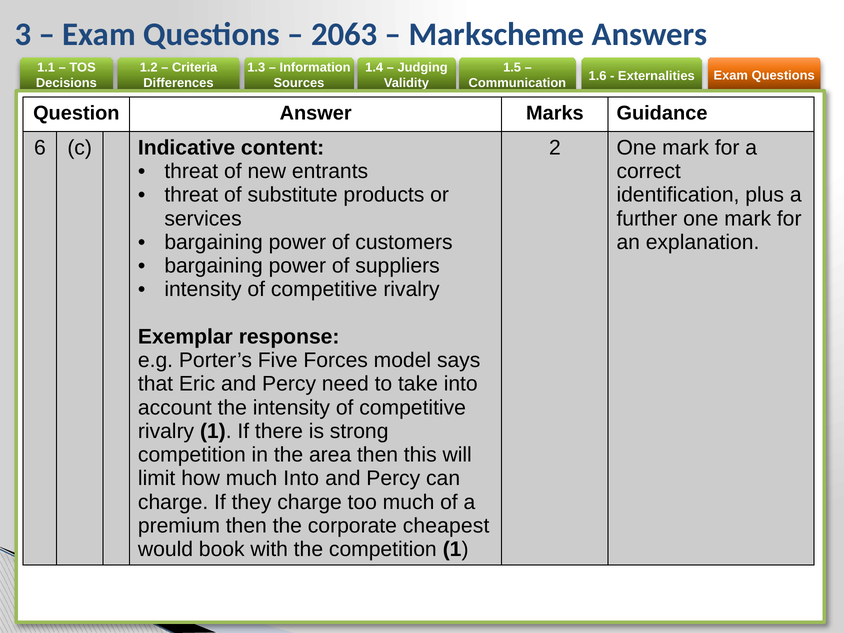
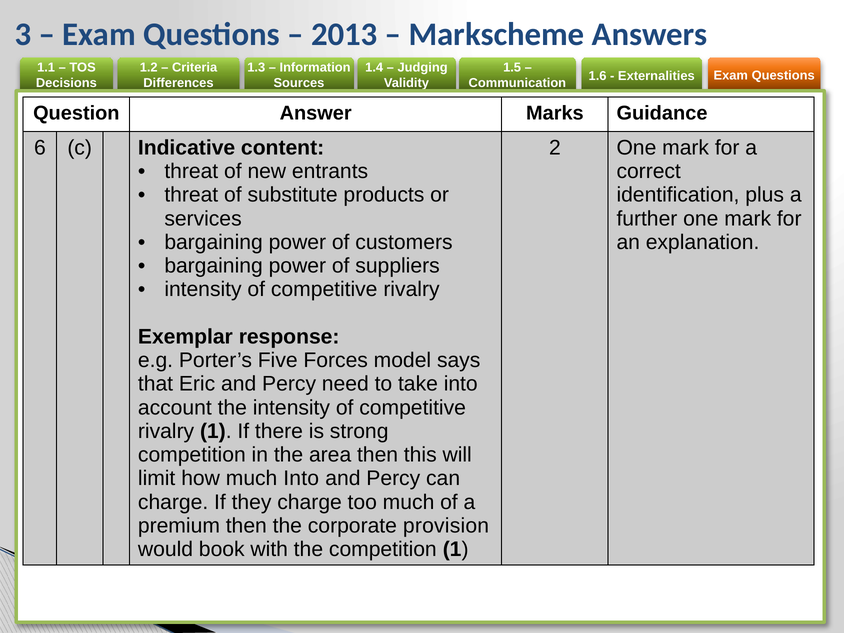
2063: 2063 -> 2013
cheapest: cheapest -> provision
